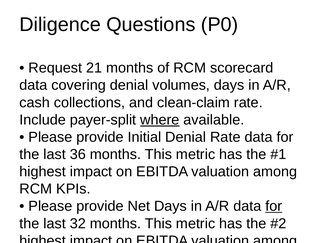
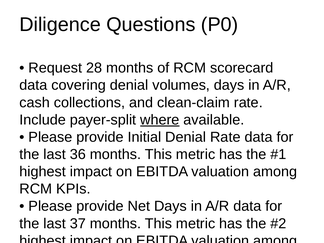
21: 21 -> 28
for at (274, 206) underline: present -> none
32: 32 -> 37
